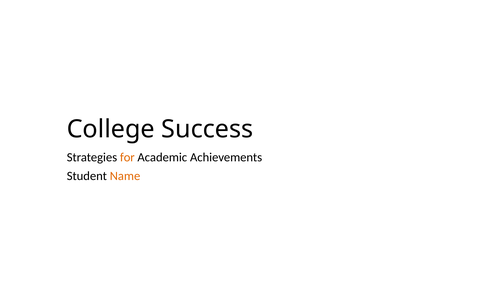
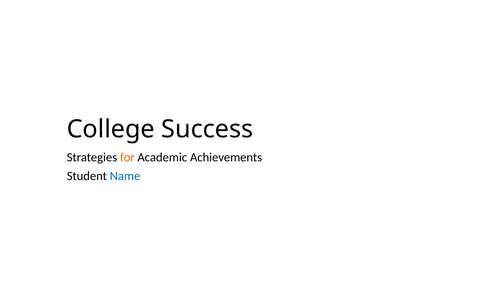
Name colour: orange -> blue
